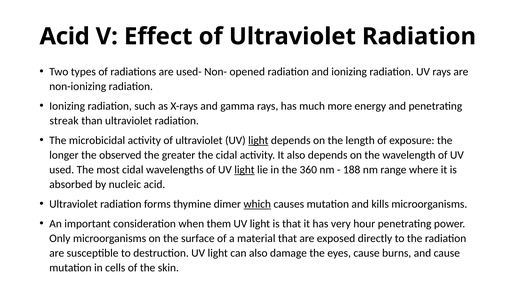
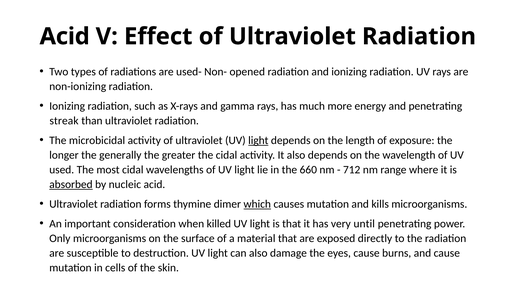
observed: observed -> generally
light at (244, 170) underline: present -> none
360: 360 -> 660
188: 188 -> 712
absorbed underline: none -> present
them: them -> killed
hour: hour -> until
